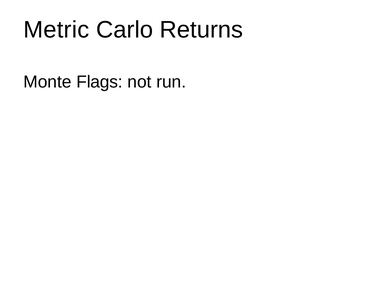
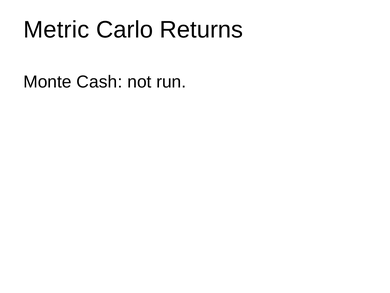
Flags: Flags -> Cash
